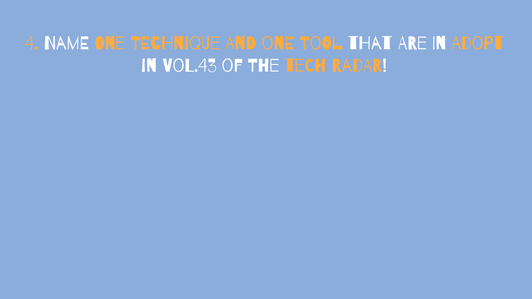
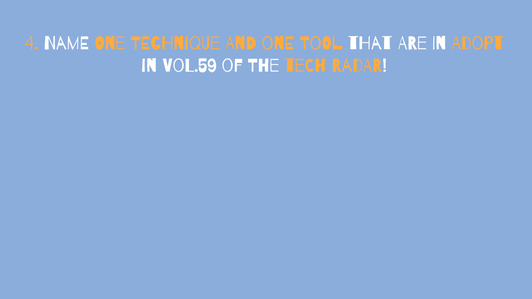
vol.43: vol.43 -> vol.59
